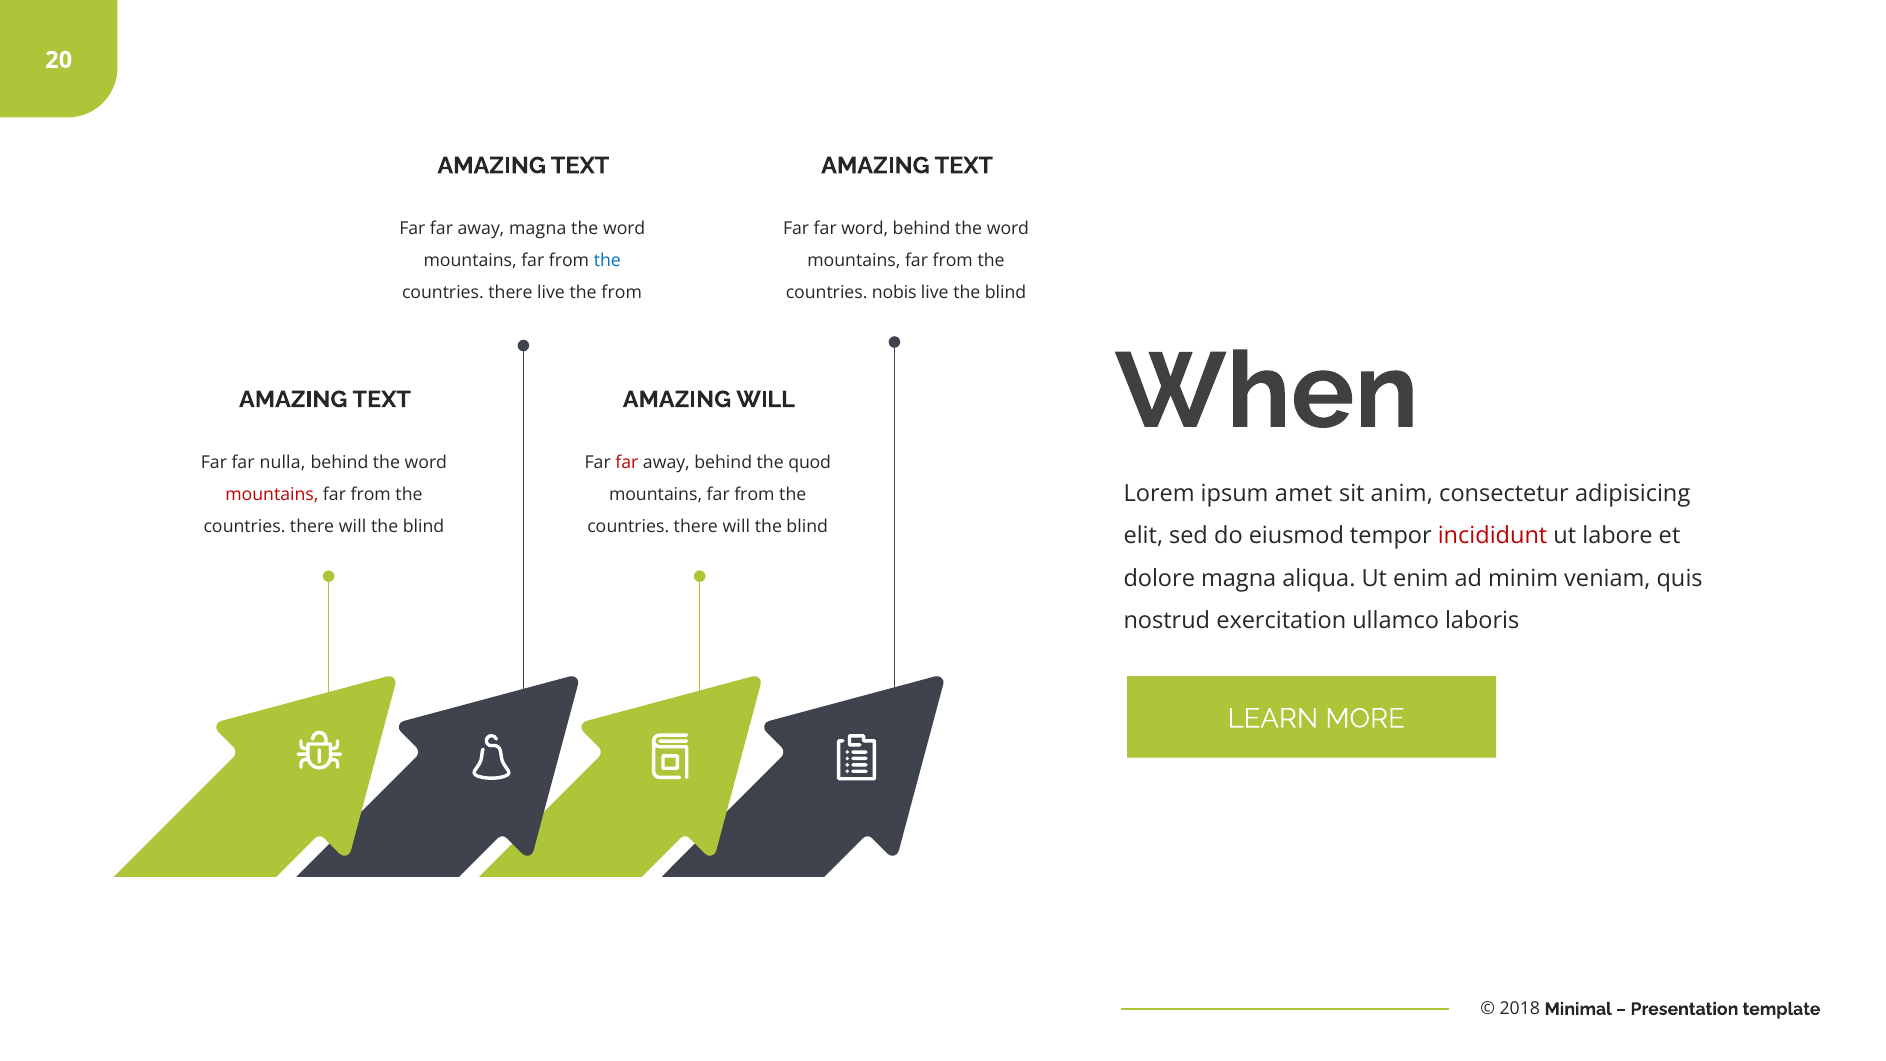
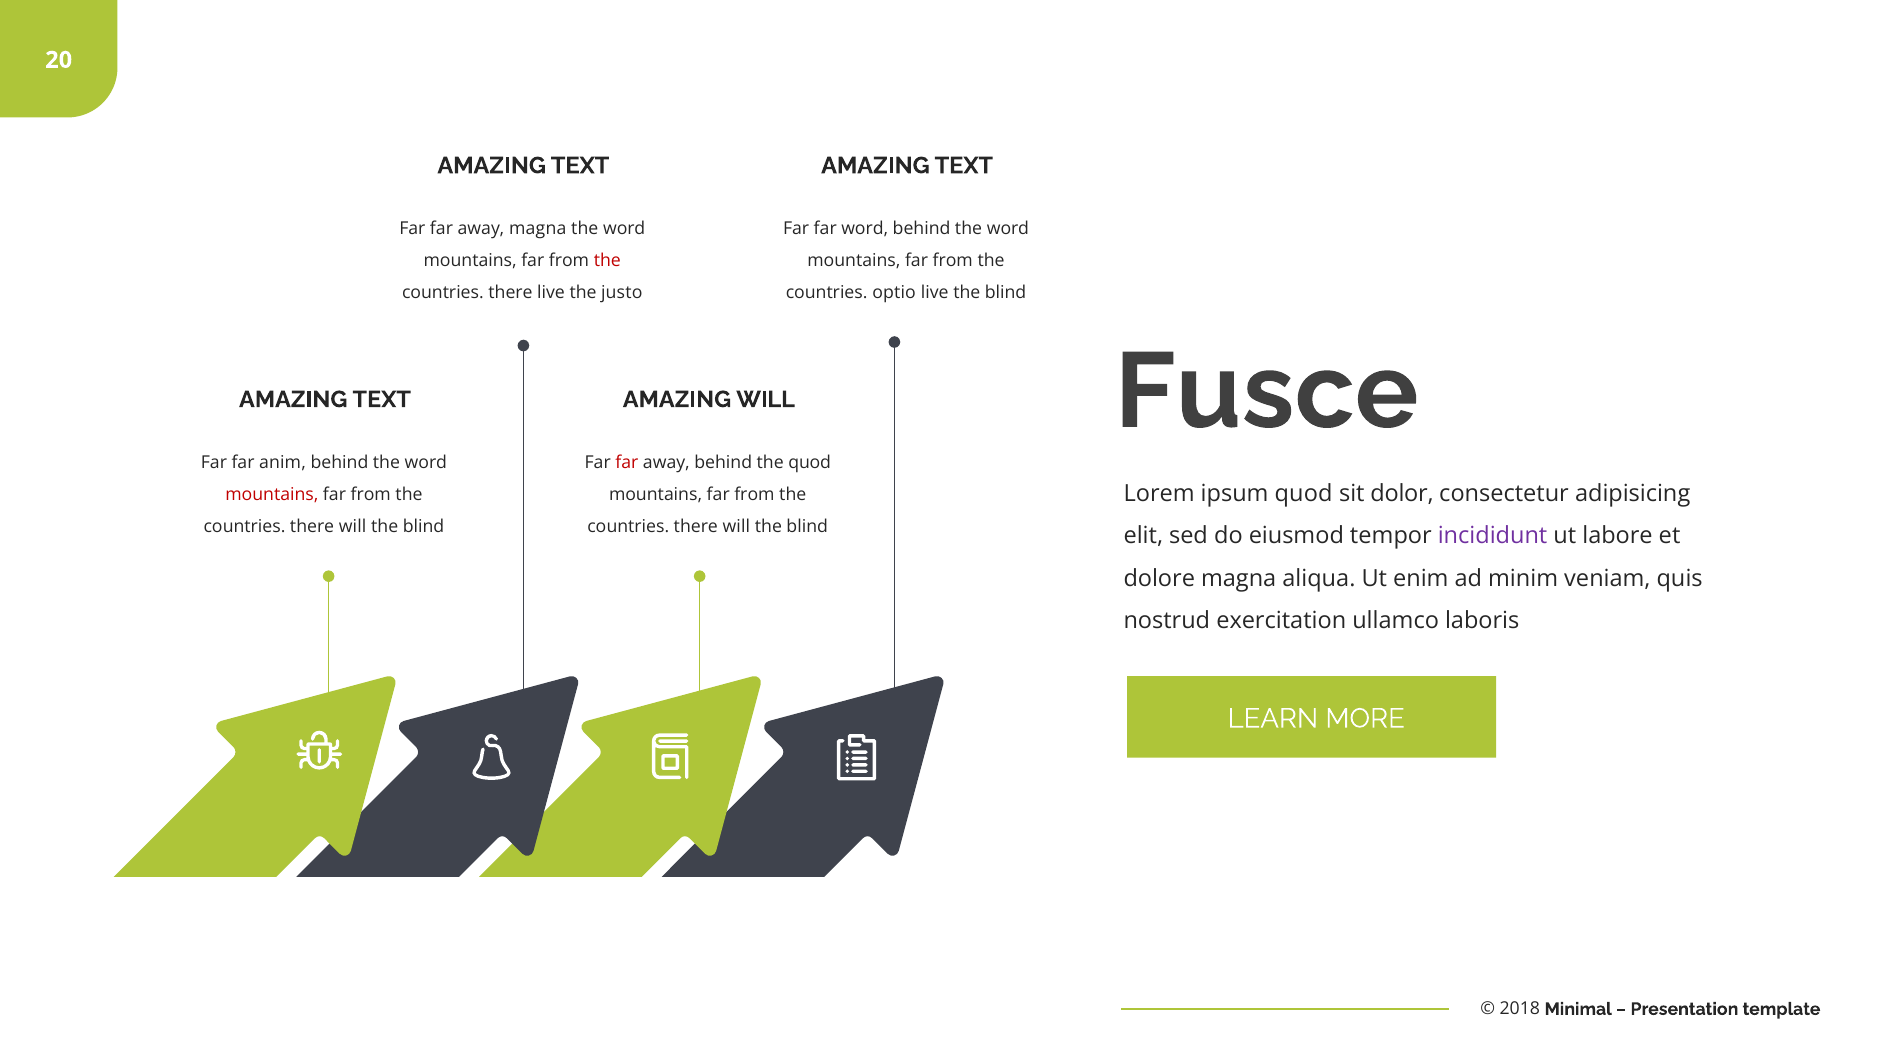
the at (607, 261) colour: blue -> red
the from: from -> justo
nobis: nobis -> optio
When: When -> Fusce
nulla: nulla -> anim
ipsum amet: amet -> quod
anim: anim -> dolor
incididunt colour: red -> purple
